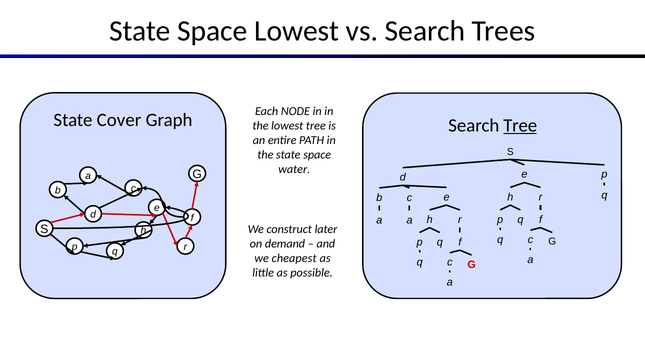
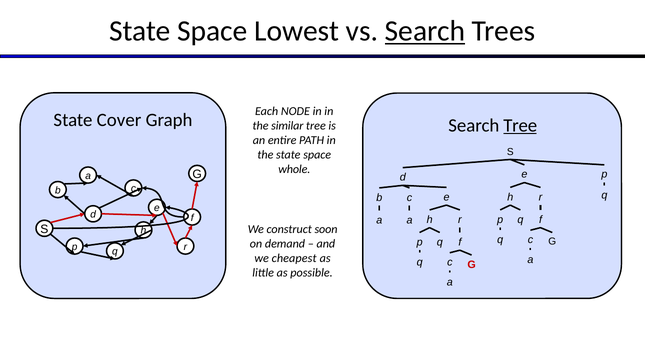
Search at (425, 31) underline: none -> present
the lowest: lowest -> similar
water: water -> whole
later: later -> soon
